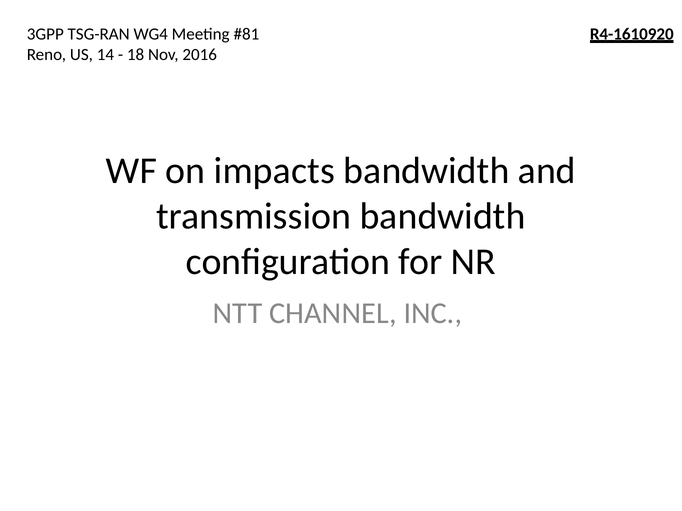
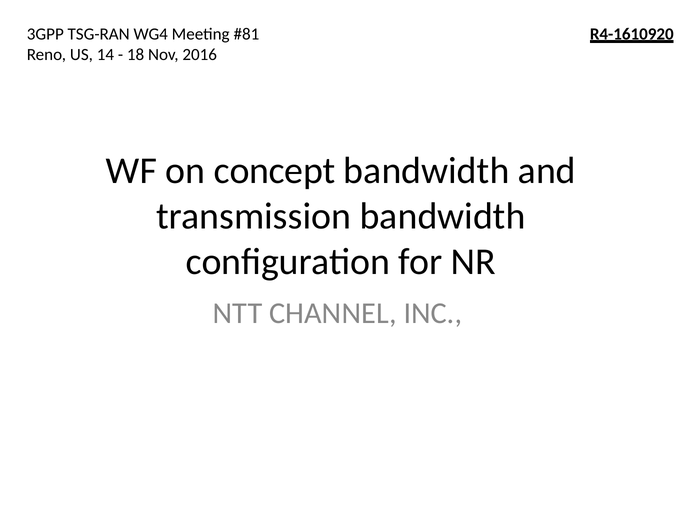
impacts: impacts -> concept
